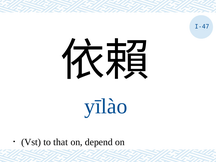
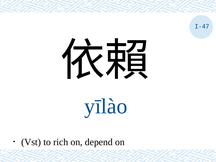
that: that -> rich
